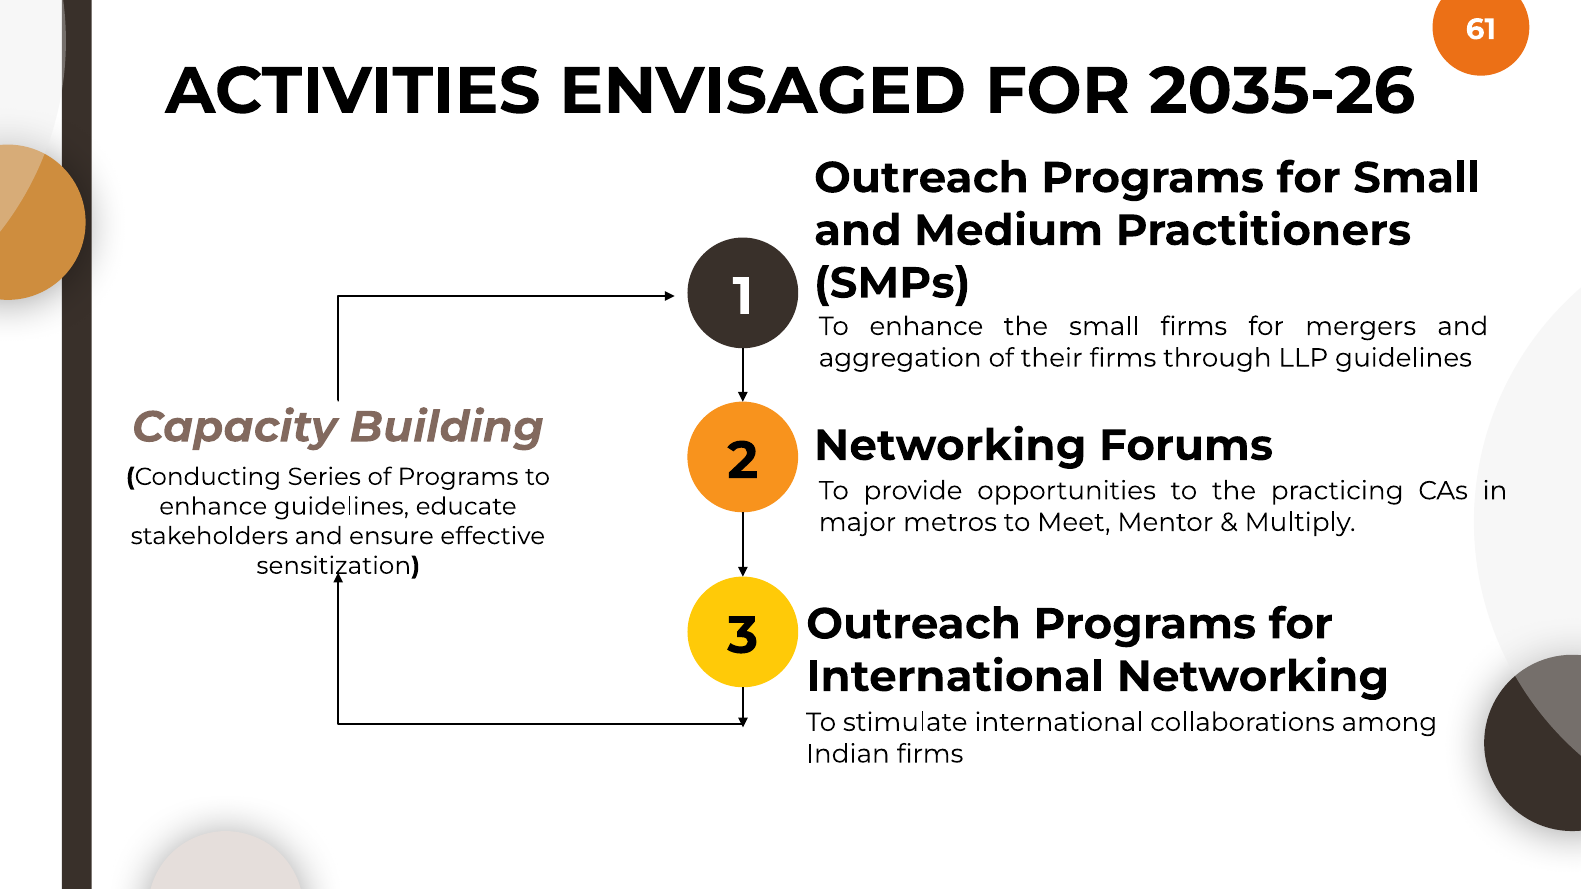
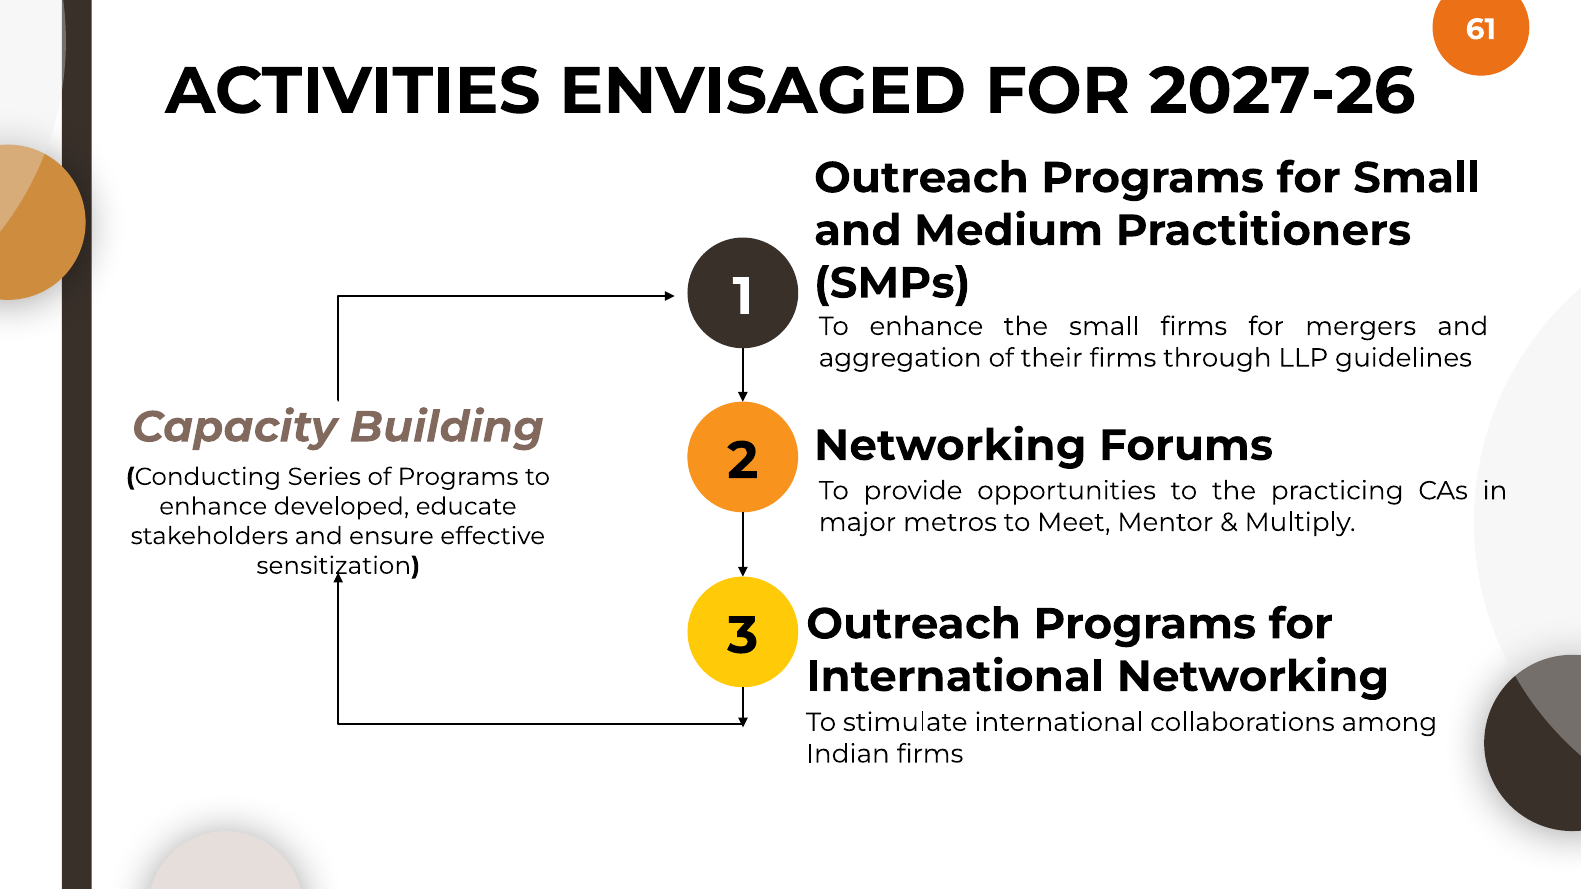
2035-26: 2035-26 -> 2027-26
enhance guidelines: guidelines -> developed
